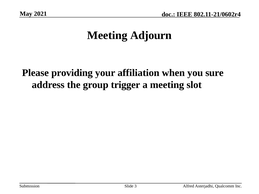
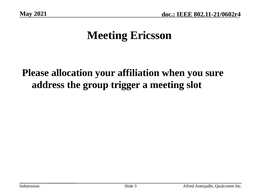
Adjourn: Adjourn -> Ericsson
providing: providing -> allocation
